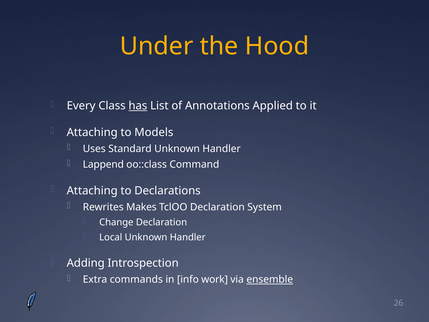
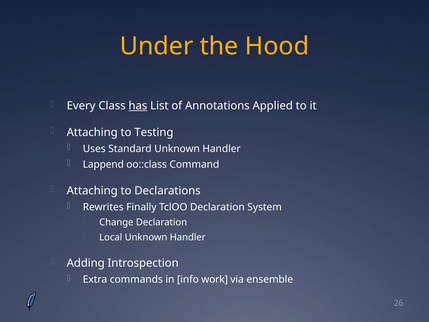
Models: Models -> Testing
Makes: Makes -> Finally
ensemble underline: present -> none
